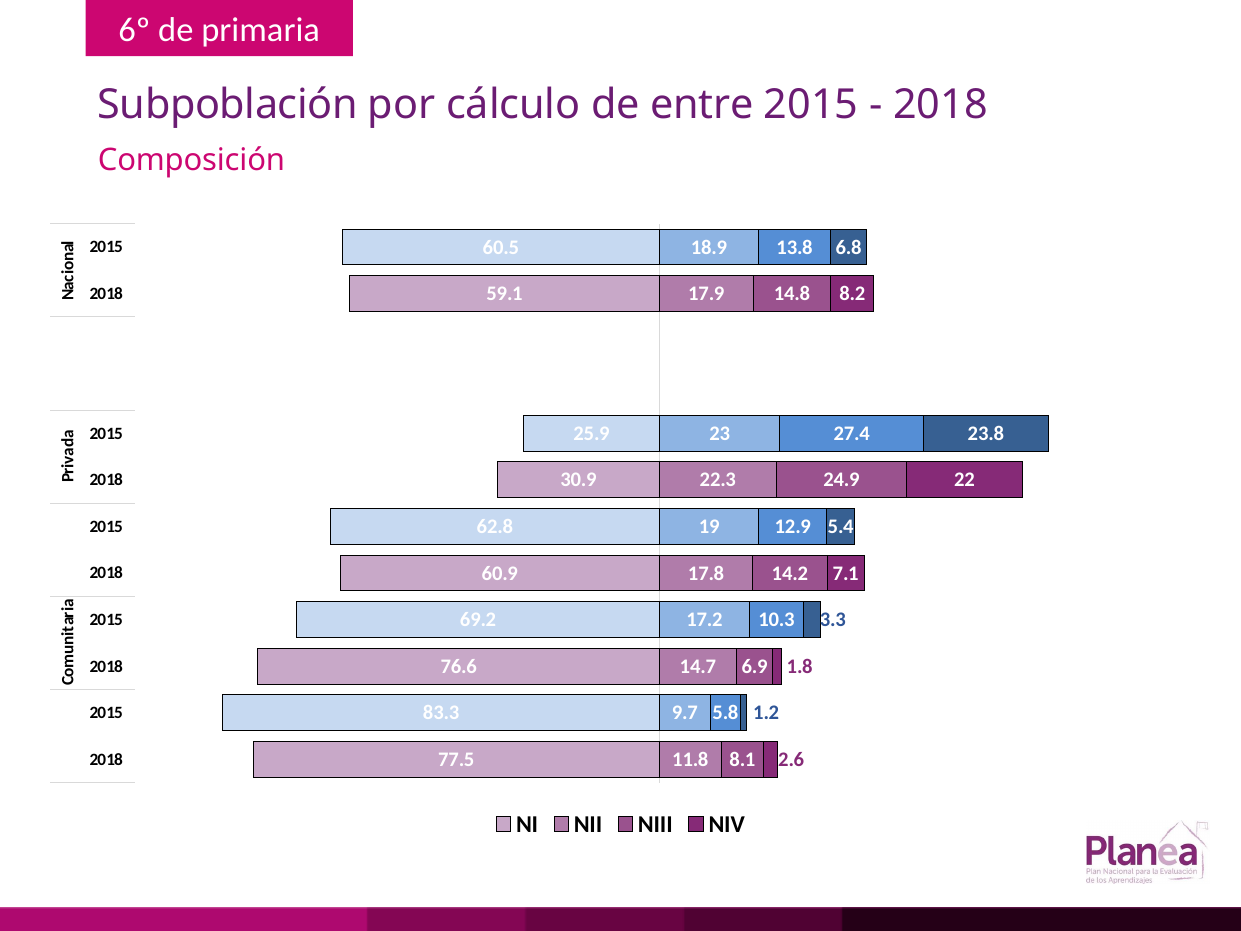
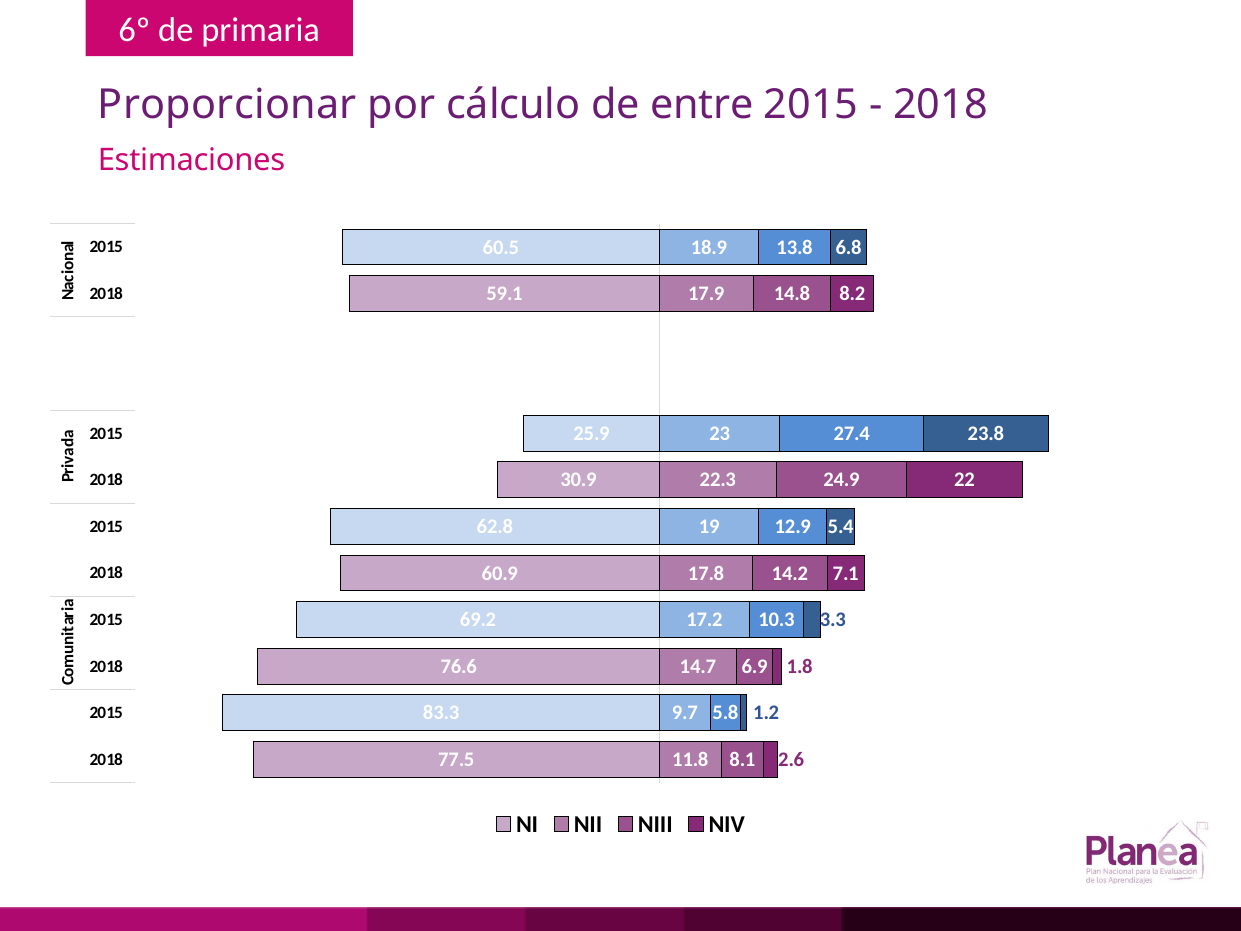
Subpoblación: Subpoblación -> Proporcionar
Composición: Composición -> Estimaciones
